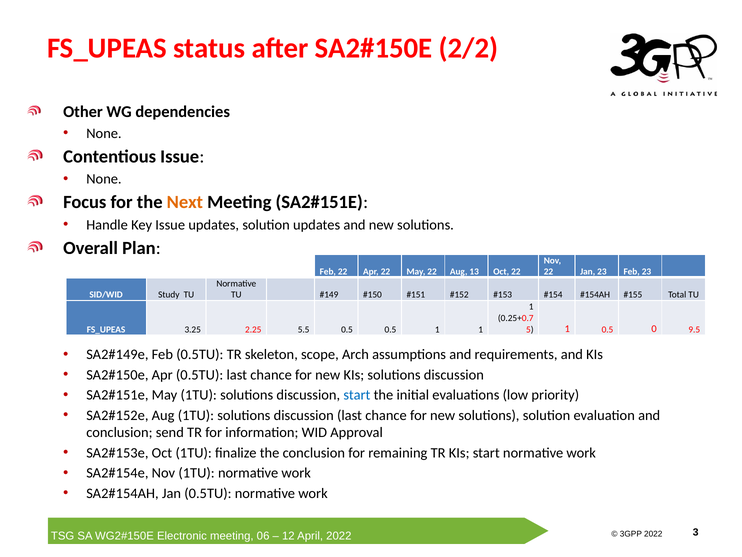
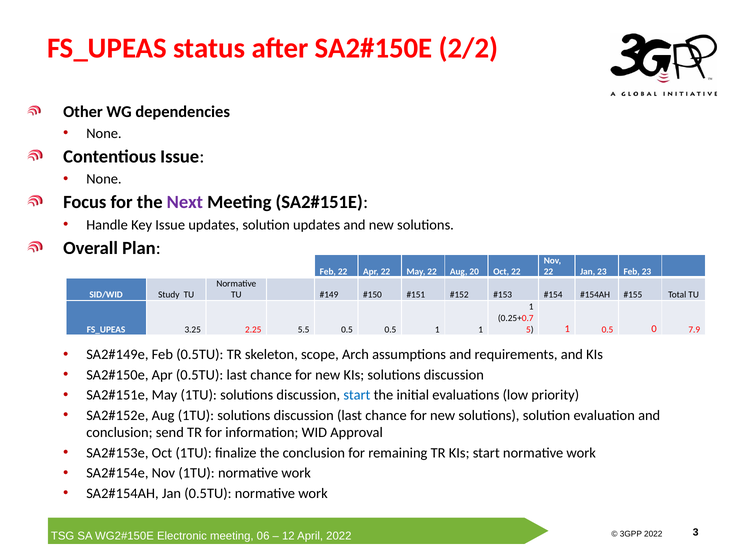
Next colour: orange -> purple
13: 13 -> 20
9.5: 9.5 -> 7.9
